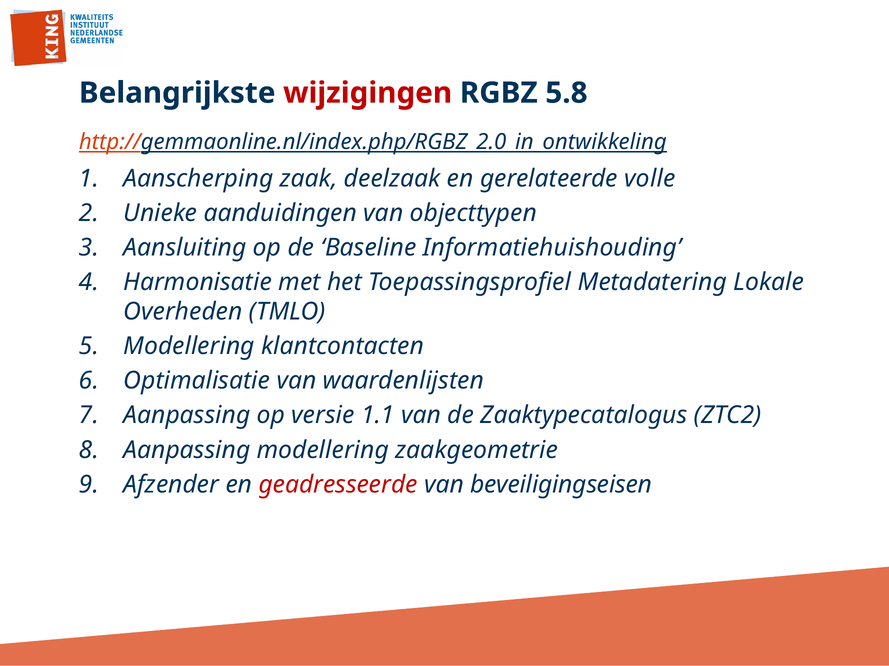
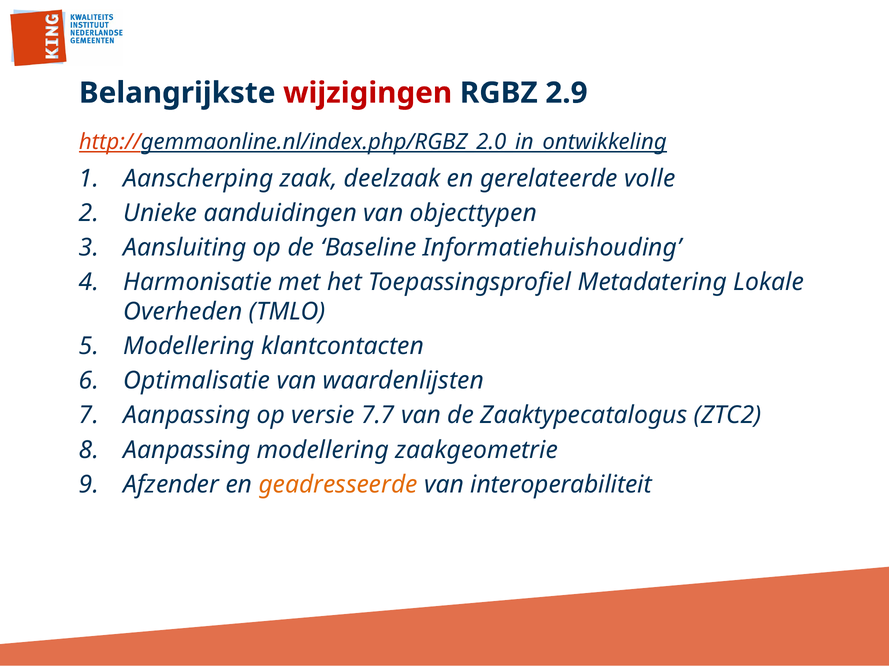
5.8: 5.8 -> 2.9
1.1: 1.1 -> 7.7
geadresseerde colour: red -> orange
beveiligingseisen: beveiligingseisen -> interoperabiliteit
